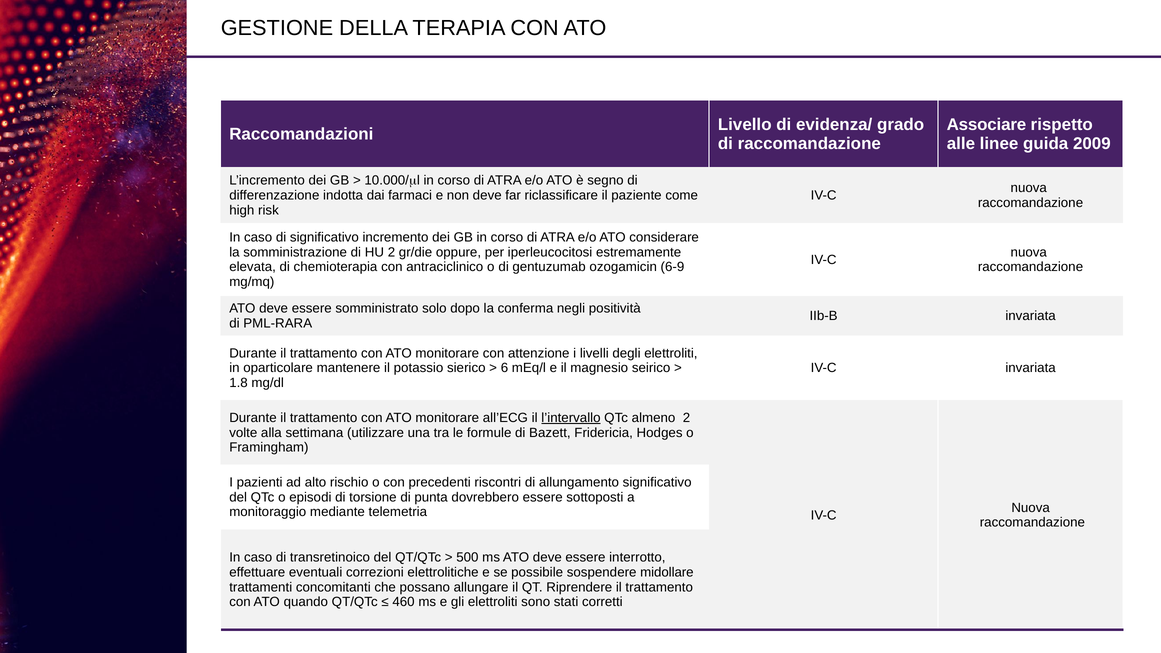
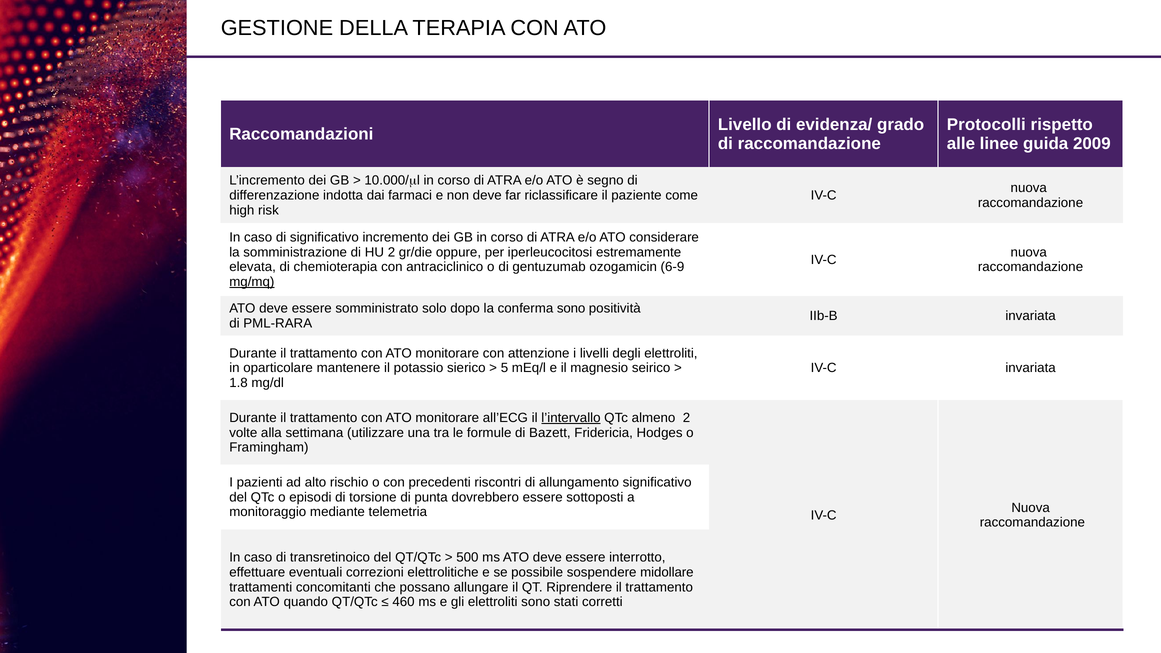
Associare: Associare -> Protocolli
mg/mq underline: none -> present
conferma negli: negli -> sono
6: 6 -> 5
